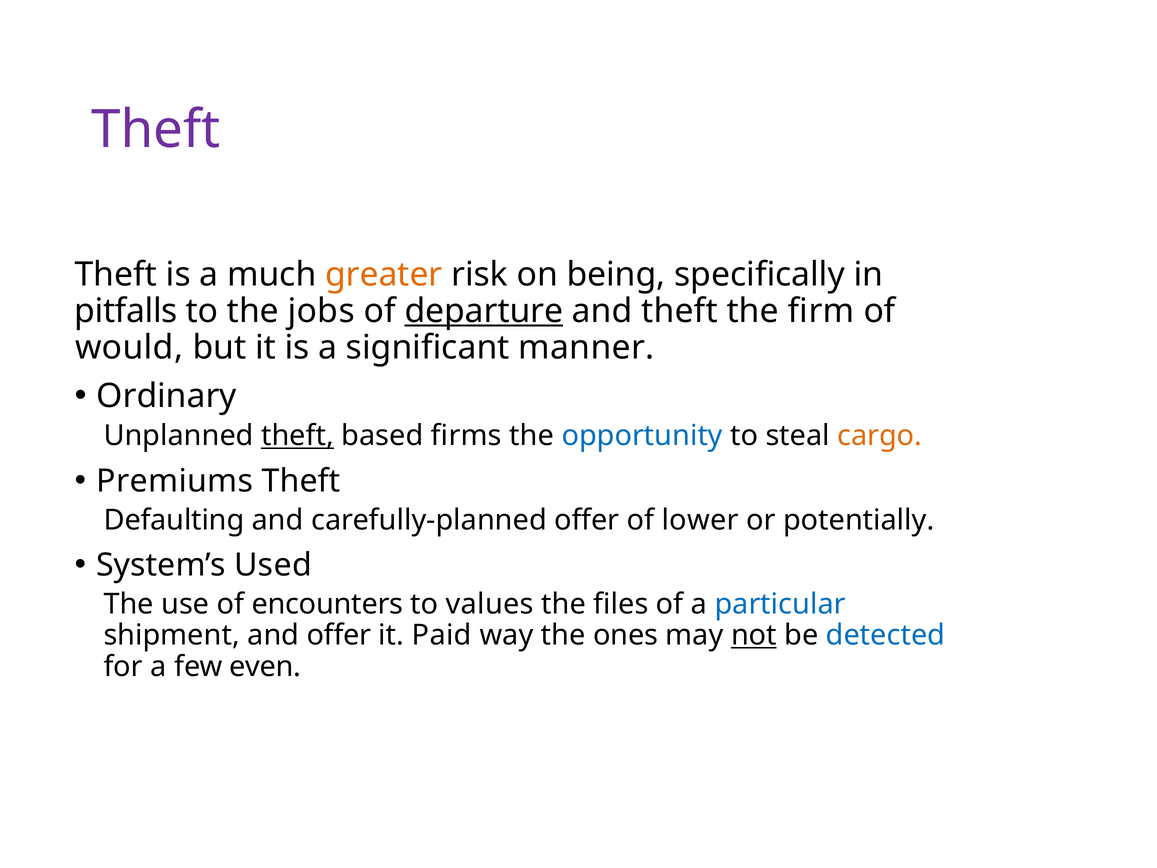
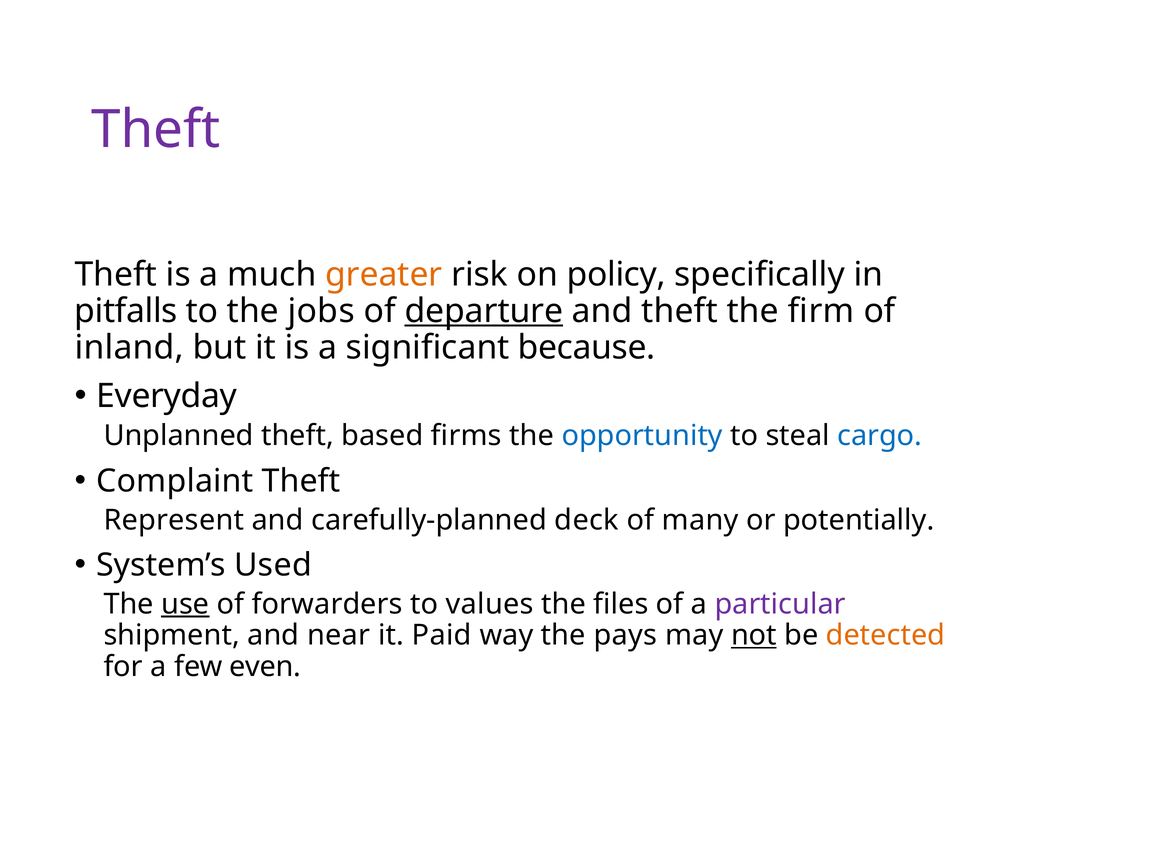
being: being -> policy
would: would -> inland
manner: manner -> because
Ordinary: Ordinary -> Everyday
theft at (298, 436) underline: present -> none
cargo colour: orange -> blue
Premiums: Premiums -> Complaint
Defaulting: Defaulting -> Represent
carefully-planned offer: offer -> deck
lower: lower -> many
use underline: none -> present
encounters: encounters -> forwarders
particular colour: blue -> purple
and offer: offer -> near
ones: ones -> pays
detected colour: blue -> orange
